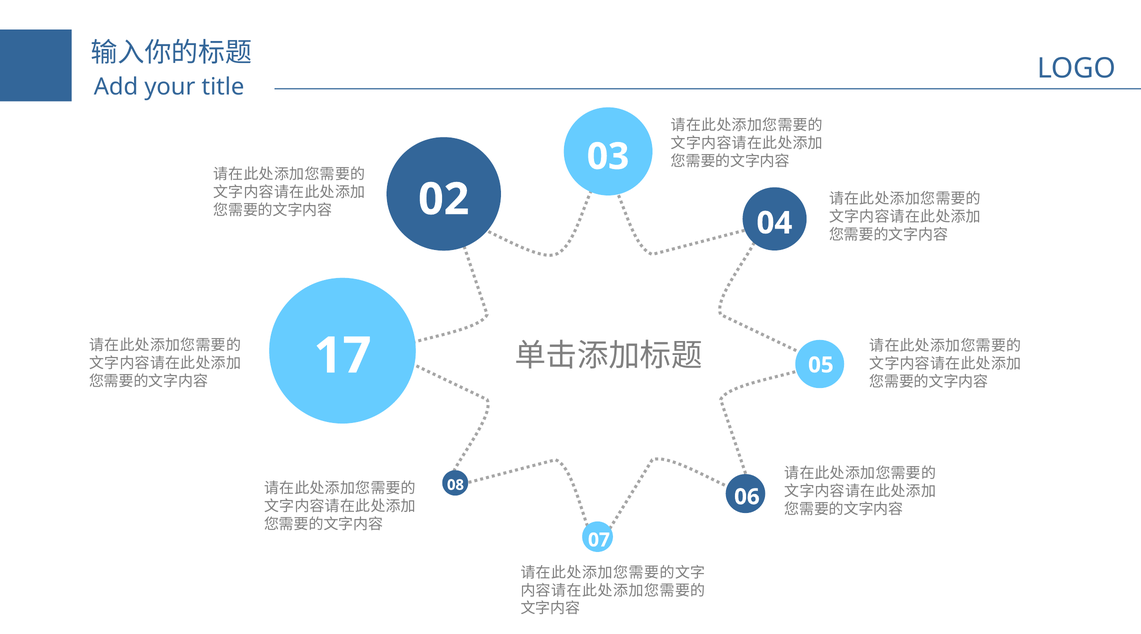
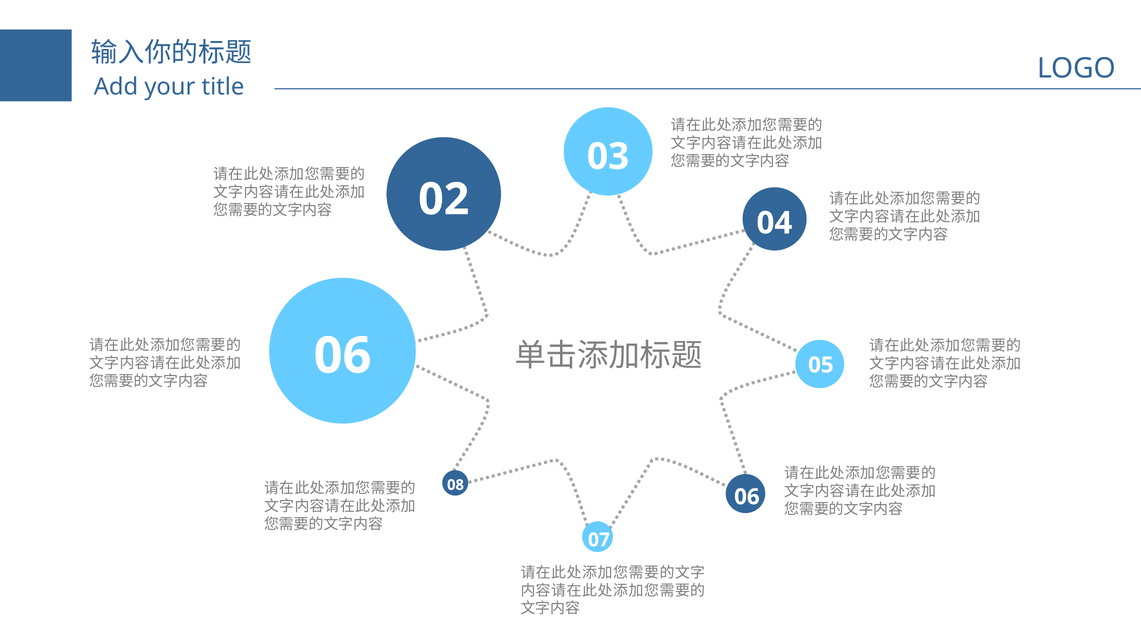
17 at (343, 356): 17 -> 06
